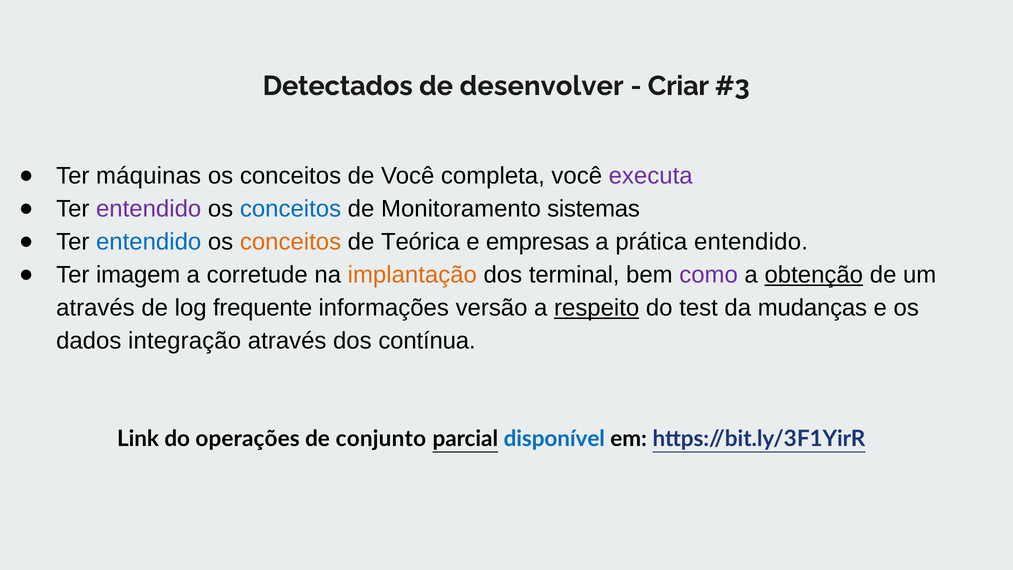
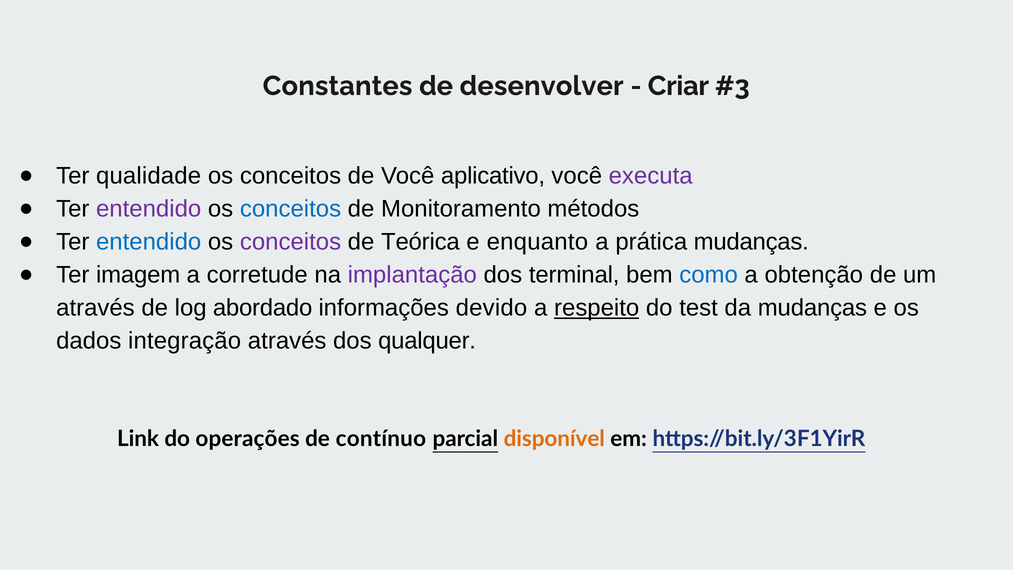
Detectados: Detectados -> Constantes
máquinas: máquinas -> qualidade
completa: completa -> aplicativo
sistemas: sistemas -> métodos
conceitos at (291, 242) colour: orange -> purple
empresas: empresas -> enquanto
prática entendido: entendido -> mudanças
implantação colour: orange -> purple
como colour: purple -> blue
obtenção underline: present -> none
frequente: frequente -> abordado
versão: versão -> devido
contínua: contínua -> qualquer
conjunto: conjunto -> contínuo
disponível colour: blue -> orange
